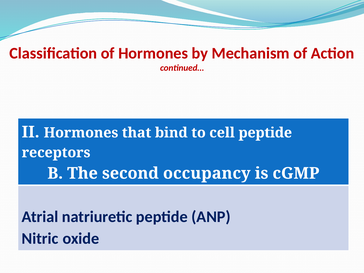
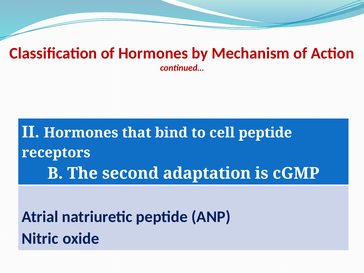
occupancy: occupancy -> adaptation
